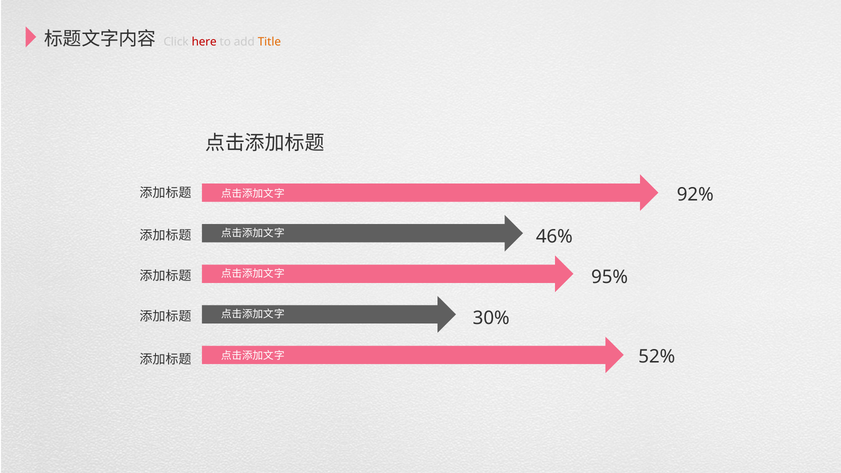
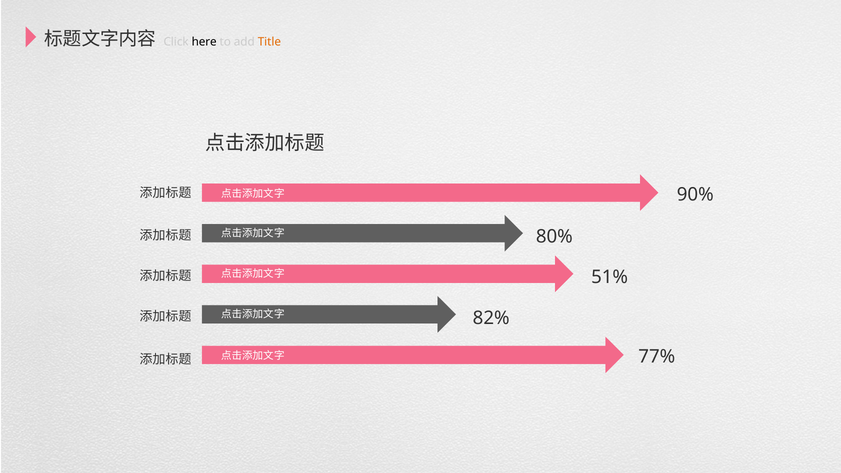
here colour: red -> black
92%: 92% -> 90%
46%: 46% -> 80%
95%: 95% -> 51%
30%: 30% -> 82%
52%: 52% -> 77%
